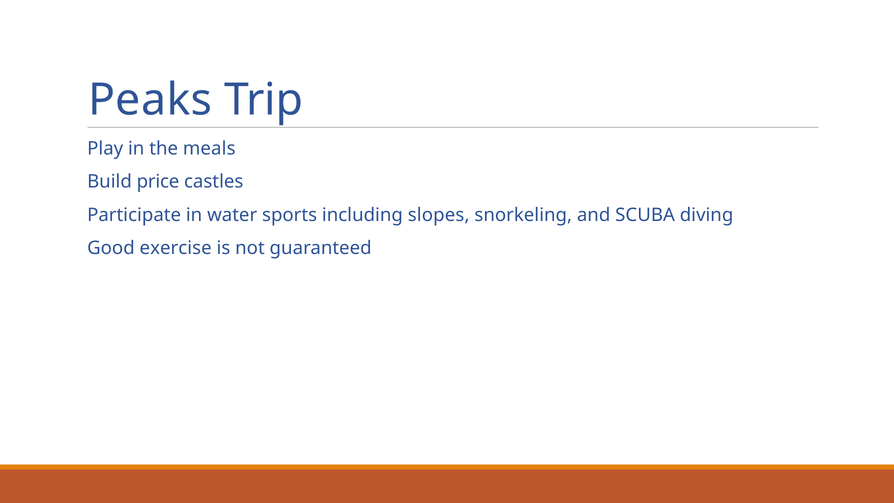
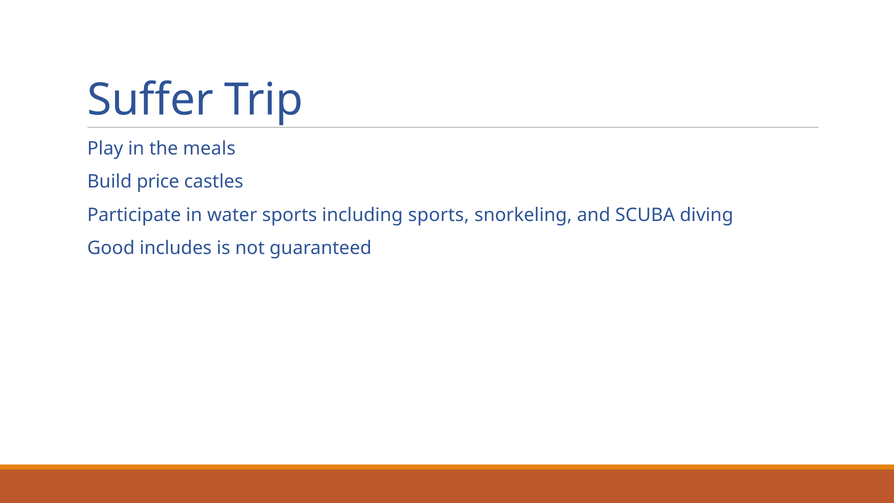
Peaks: Peaks -> Suffer
including slopes: slopes -> sports
exercise: exercise -> includes
